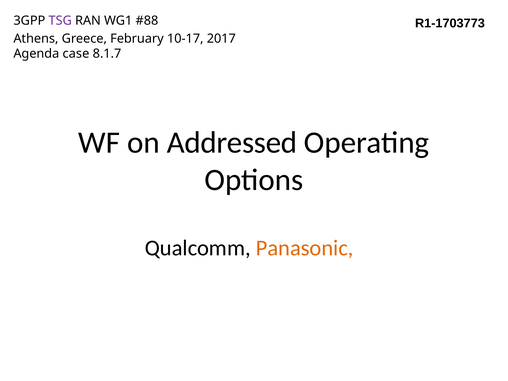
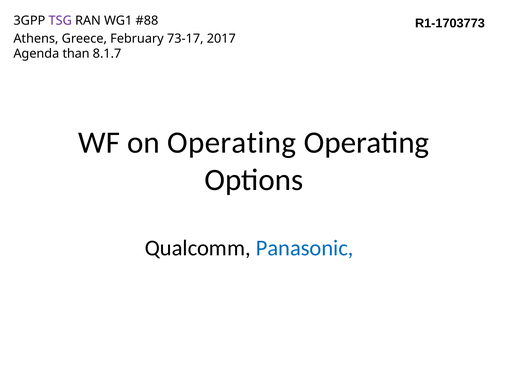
10-17: 10-17 -> 73-17
case: case -> than
on Addressed: Addressed -> Operating
Panasonic colour: orange -> blue
